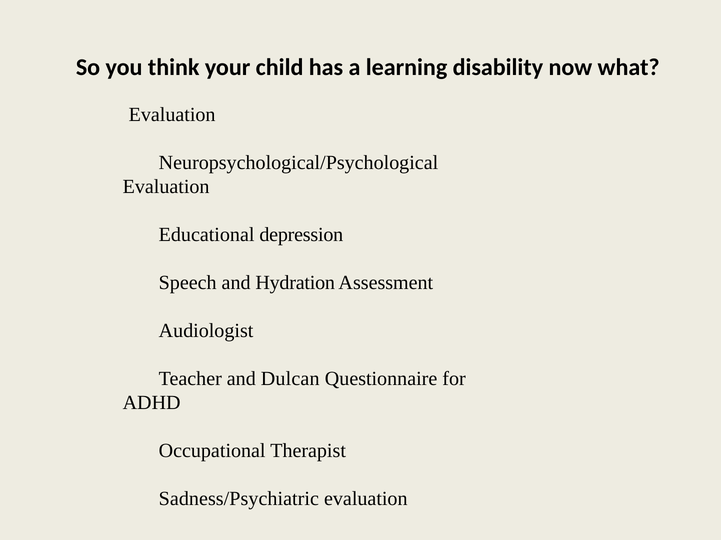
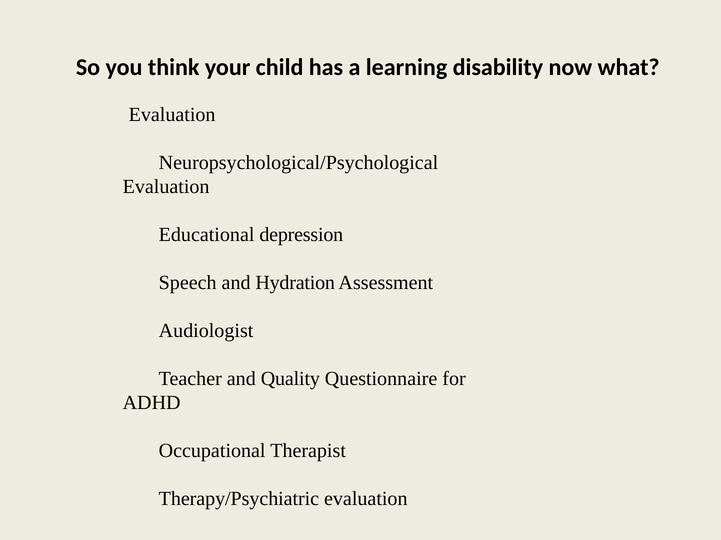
Dulcan: Dulcan -> Quality
Sadness/Psychiatric: Sadness/Psychiatric -> Therapy/Psychiatric
